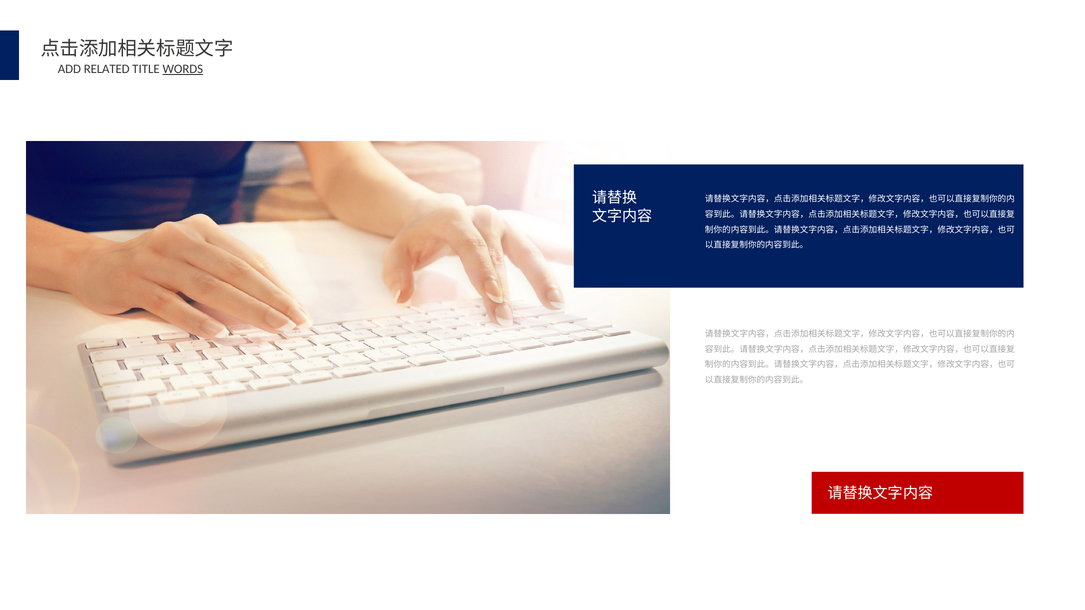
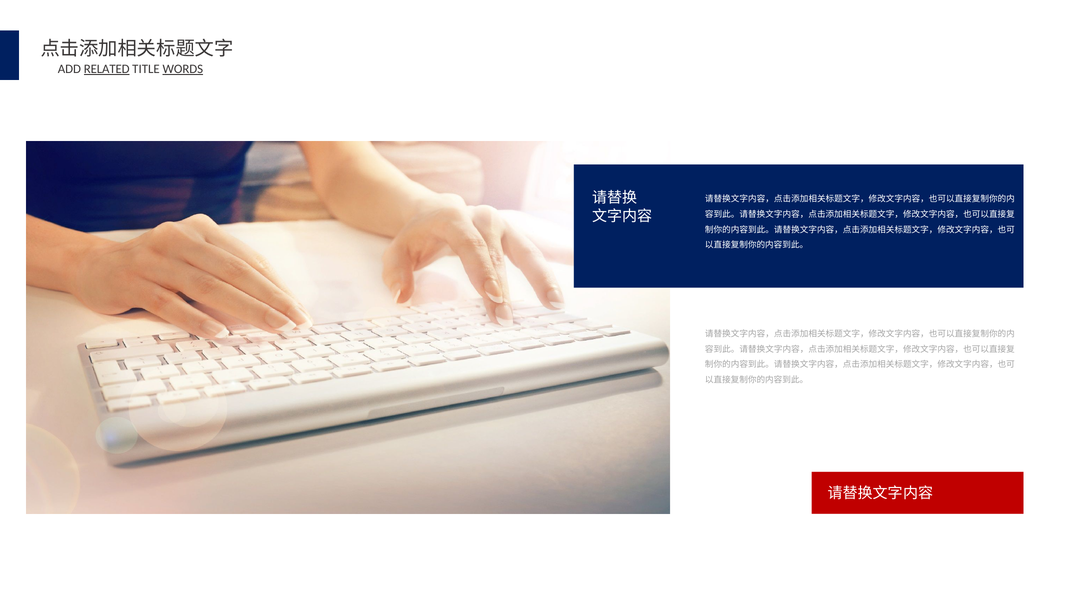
RELATED underline: none -> present
